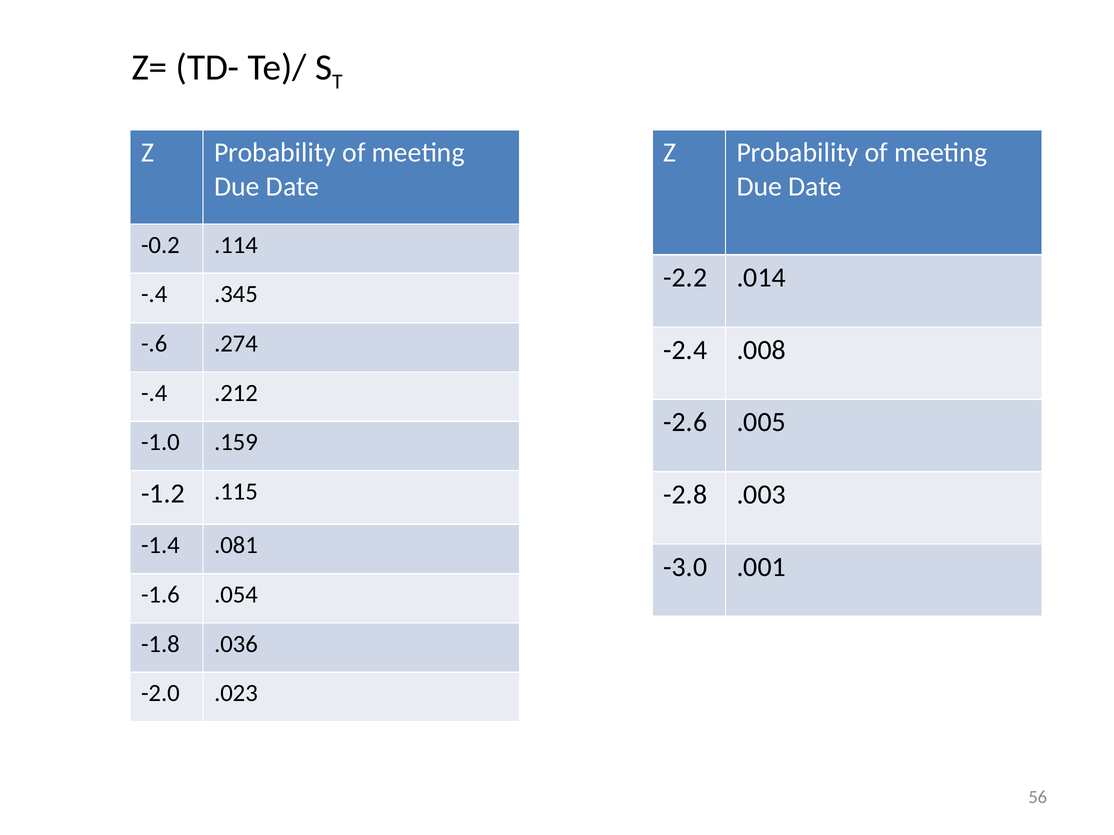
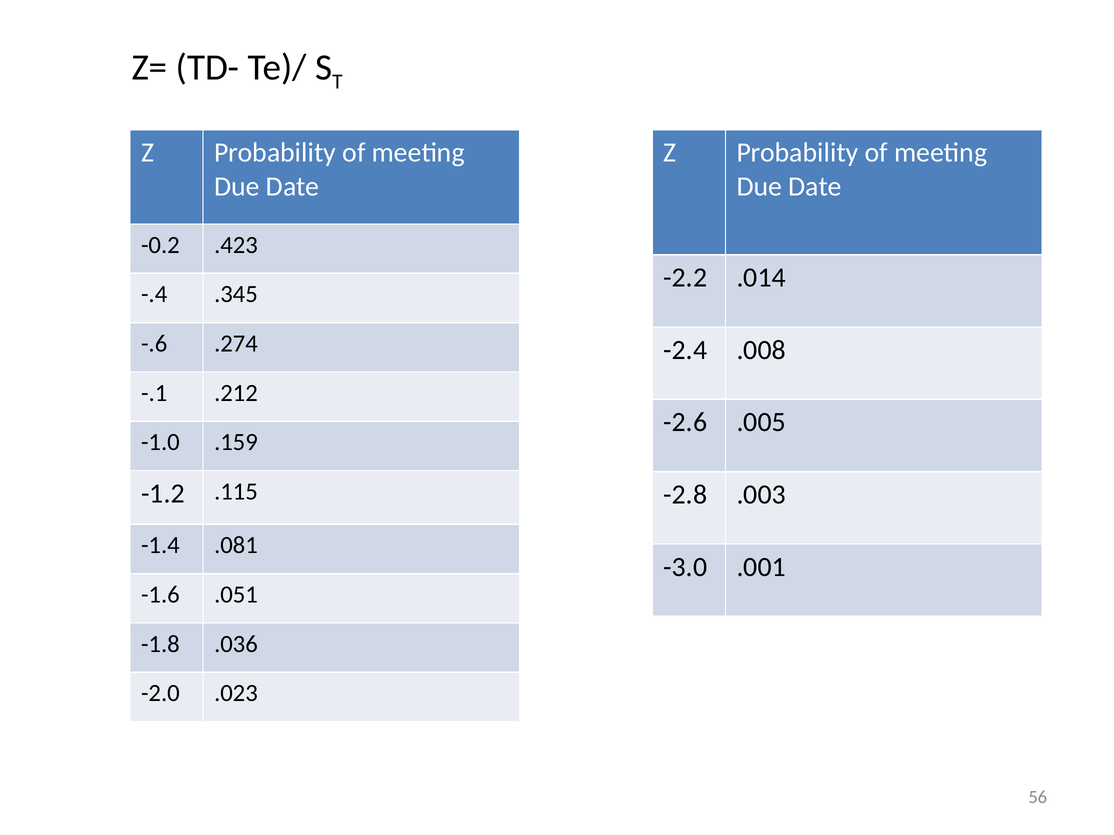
.114: .114 -> .423
-.4 at (154, 393): -.4 -> -.1
.054: .054 -> .051
